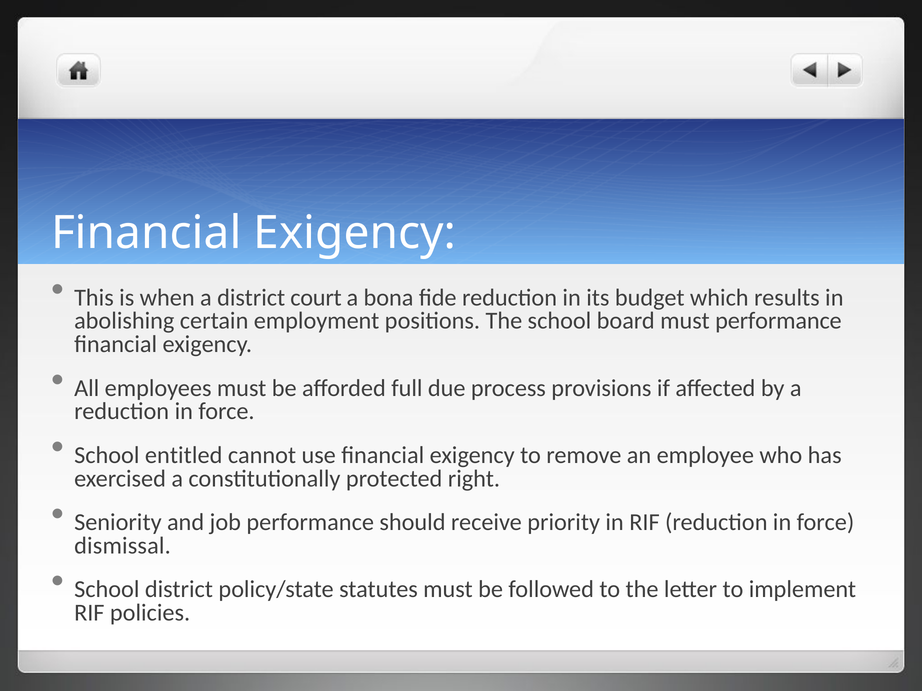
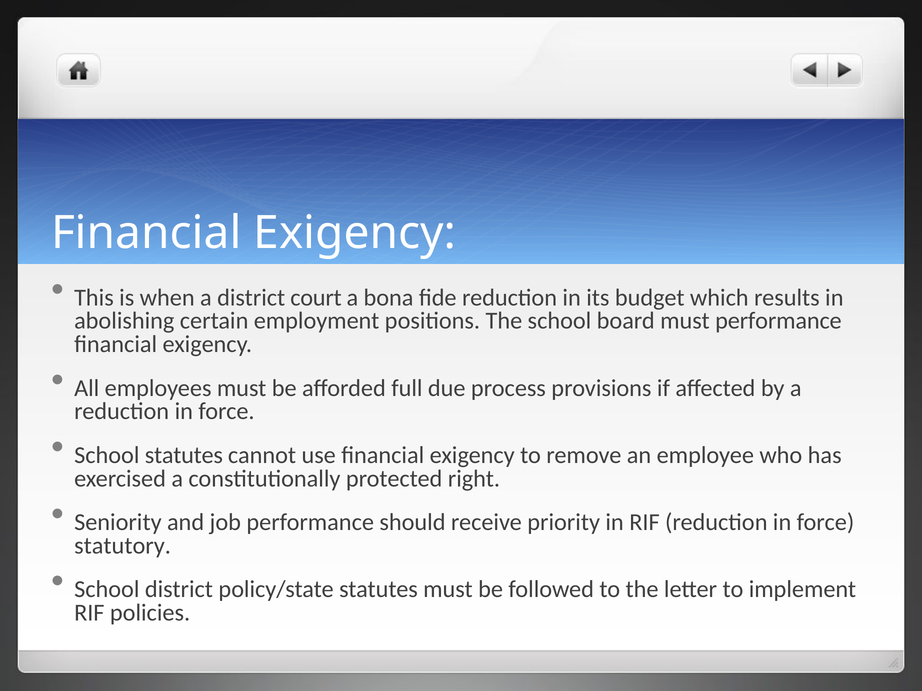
School entitled: entitled -> statutes
dismissal: dismissal -> statutory
